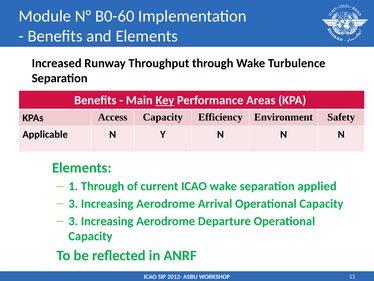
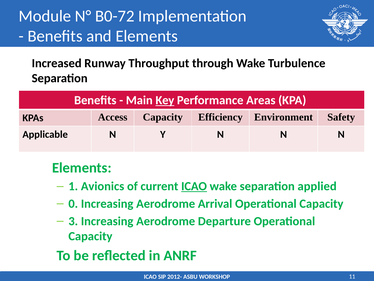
B0-60: B0-60 -> B0-72
1 Through: Through -> Avionics
ICAO at (194, 186) underline: none -> present
3 at (73, 203): 3 -> 0
